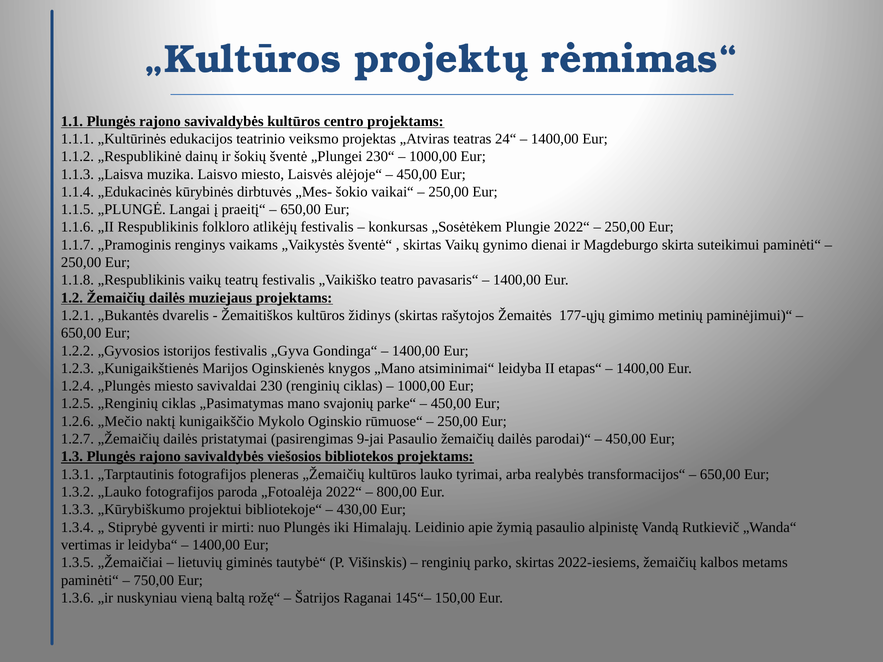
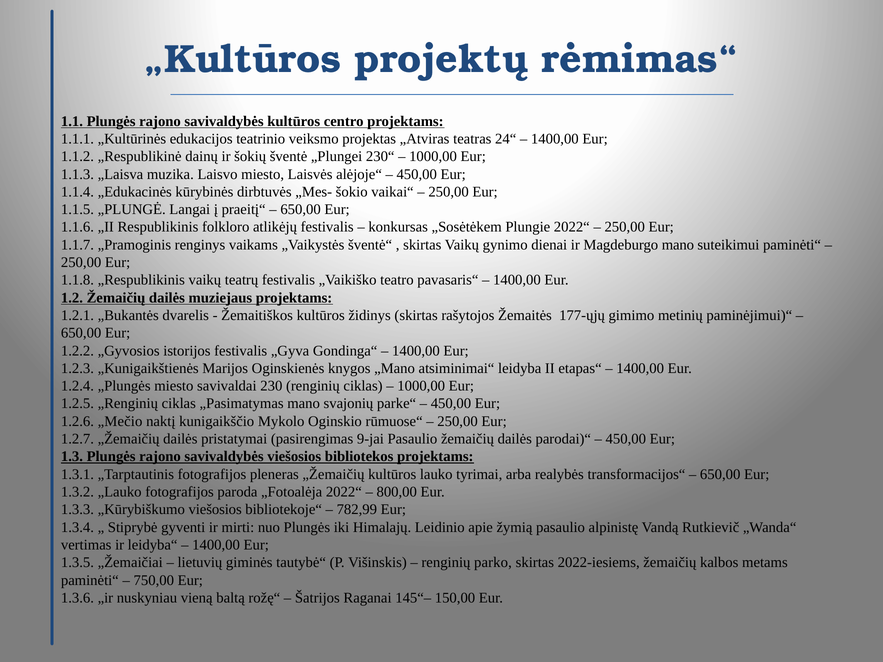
Magdeburgo skirta: skirta -> mano
„Kūrybiškumo projektui: projektui -> viešosios
430,00: 430,00 -> 782,99
